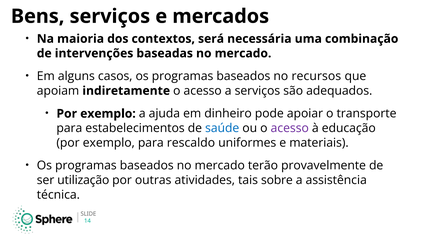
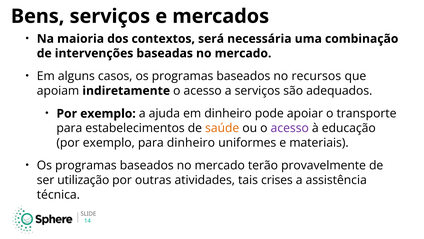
saúde colour: blue -> orange
para rescaldo: rescaldo -> dinheiro
sobre: sobre -> crises
